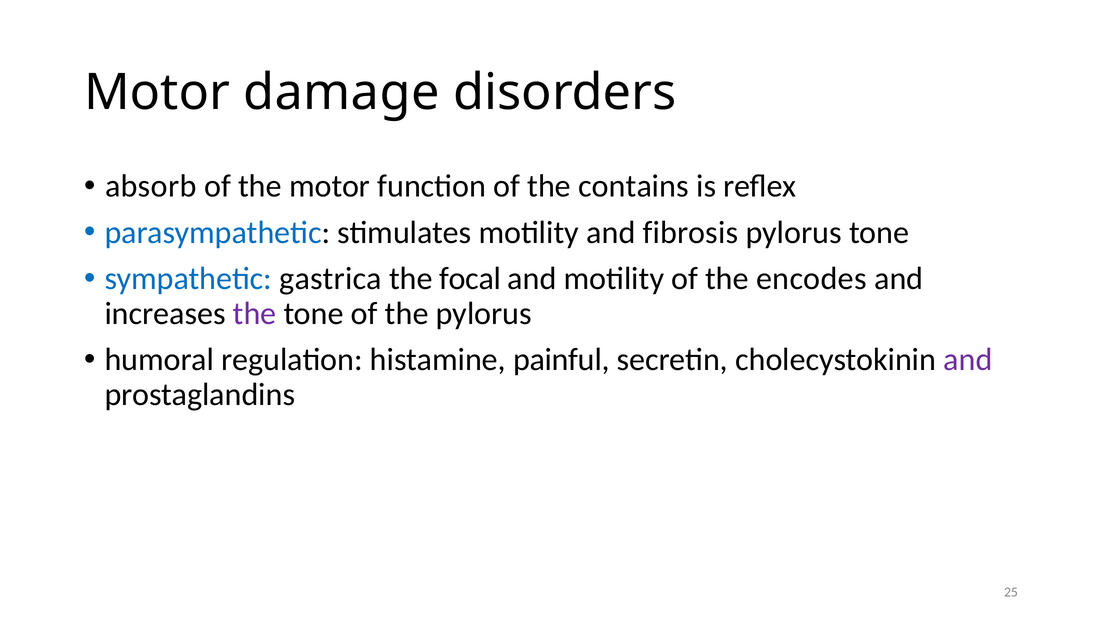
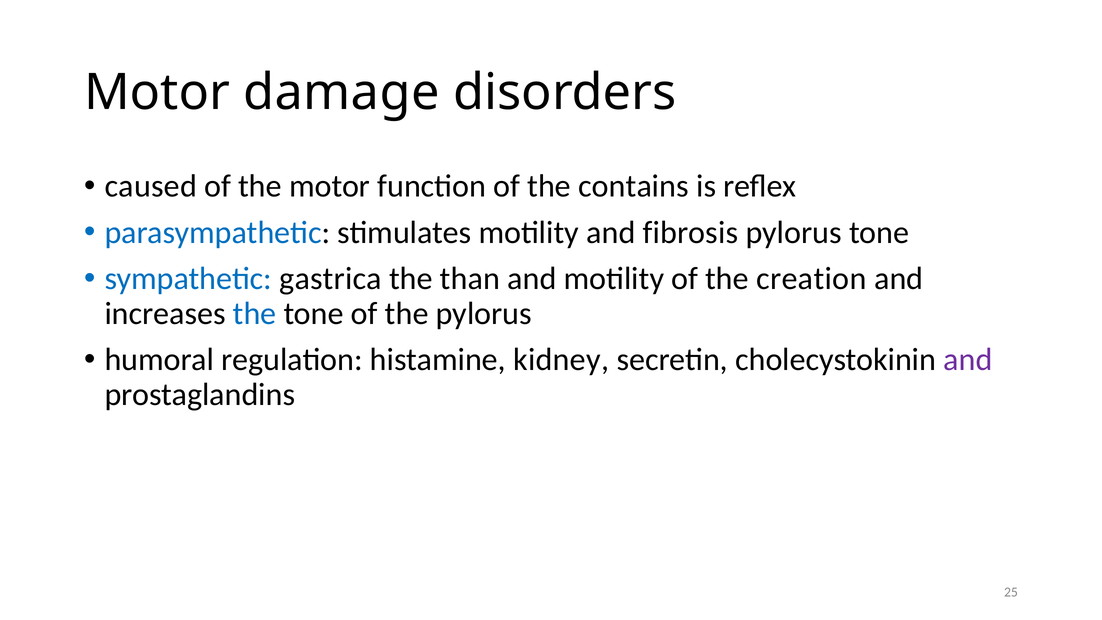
absorb: absorb -> caused
focal: focal -> than
encodes: encodes -> creation
the at (255, 313) colour: purple -> blue
painful: painful -> kidney
